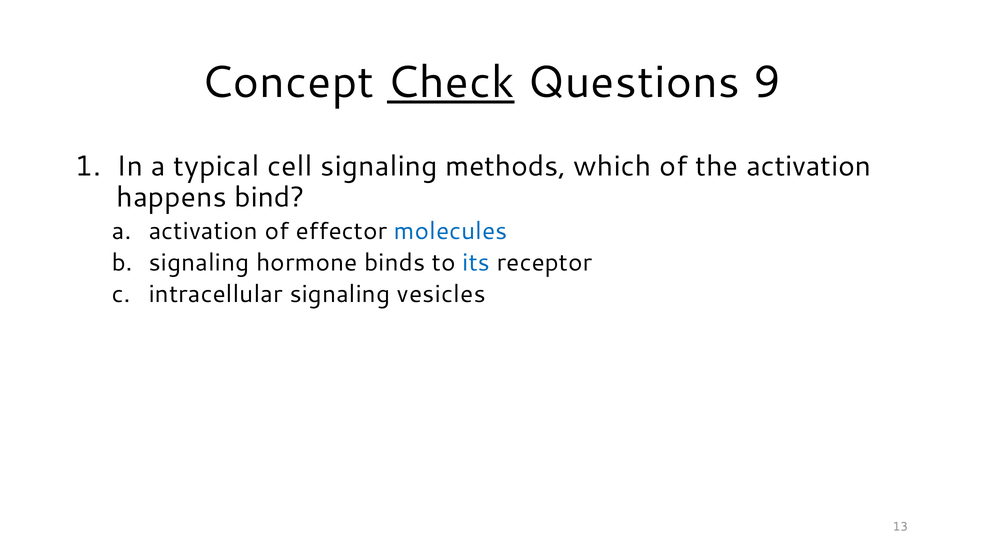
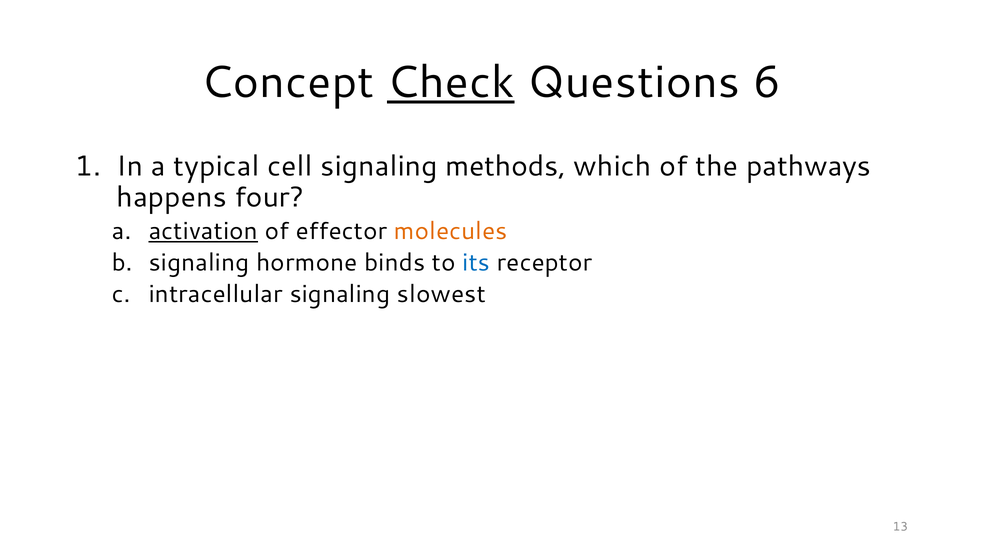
9: 9 -> 6
the activation: activation -> pathways
bind: bind -> four
activation at (203, 231) underline: none -> present
molecules colour: blue -> orange
vesicles: vesicles -> slowest
